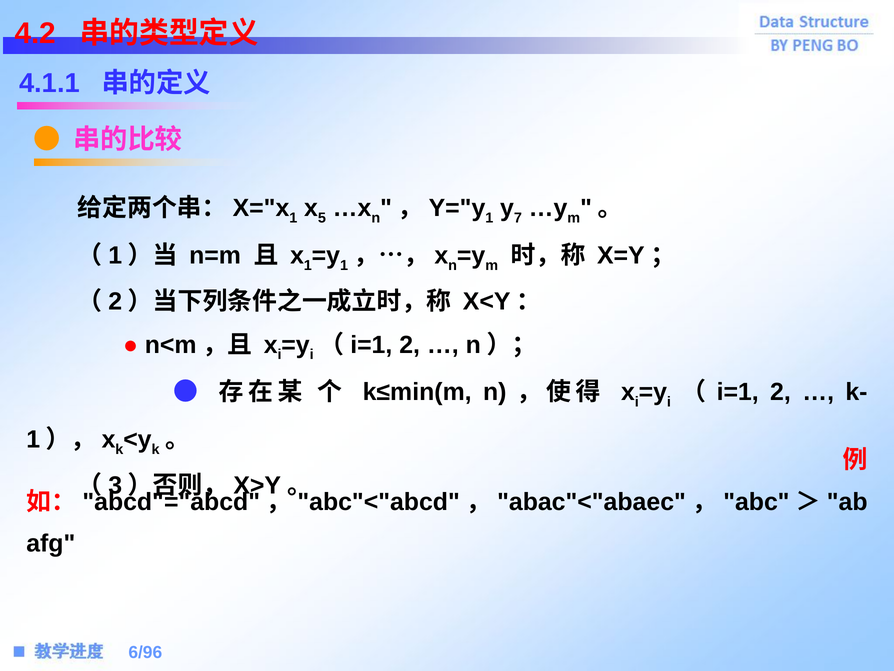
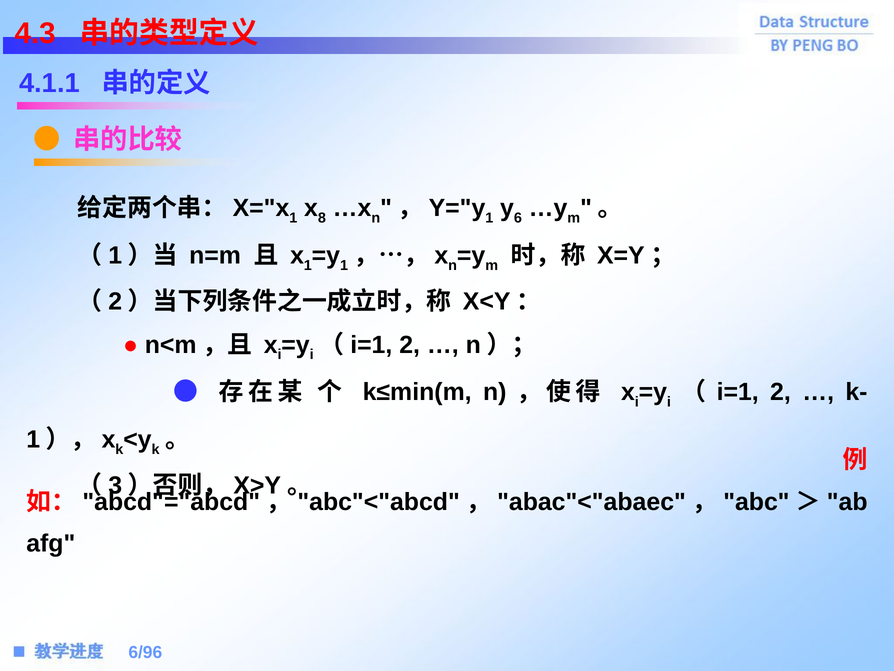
4.2: 4.2 -> 4.3
5: 5 -> 8
7: 7 -> 6
